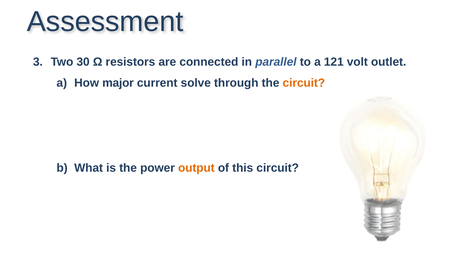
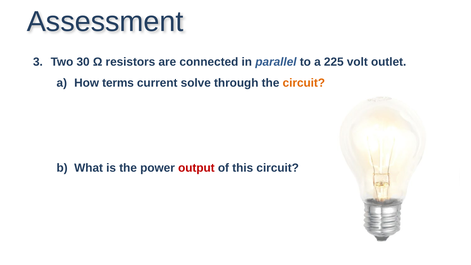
121: 121 -> 225
major: major -> terms
output colour: orange -> red
